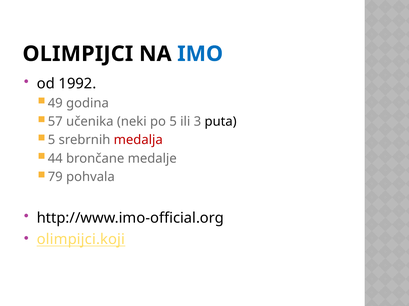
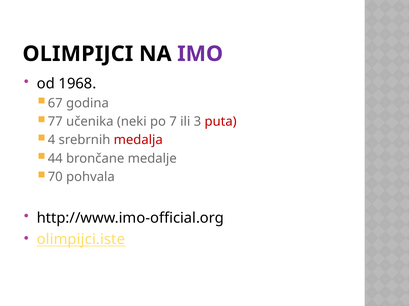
IMO colour: blue -> purple
1992: 1992 -> 1968
49: 49 -> 67
57: 57 -> 77
po 5: 5 -> 7
puta colour: black -> red
5 at (52, 140): 5 -> 4
79: 79 -> 70
olimpijci.koji: olimpijci.koji -> olimpijci.iste
